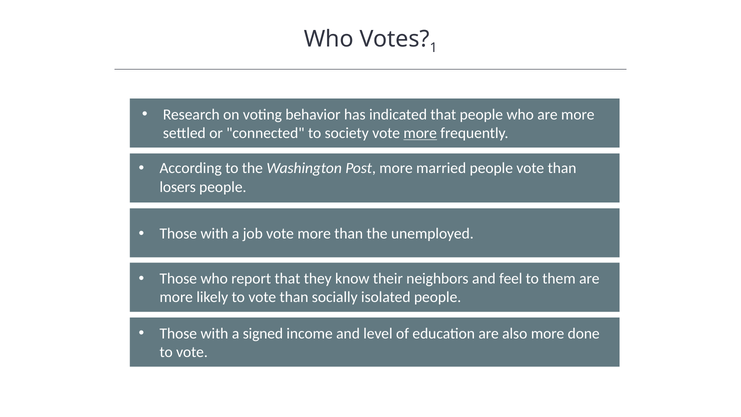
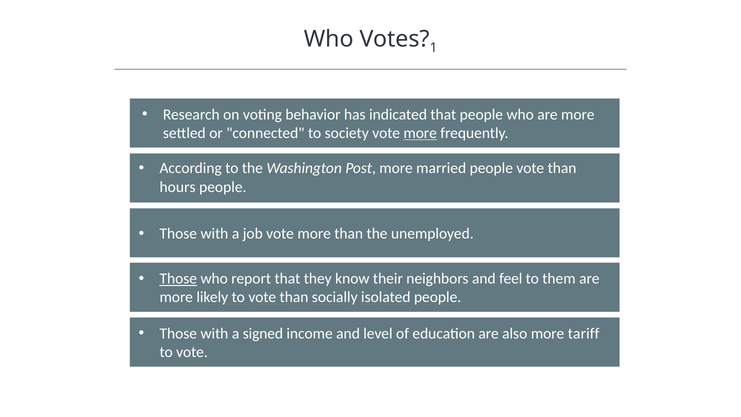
losers: losers -> hours
Those at (178, 279) underline: none -> present
done: done -> tariff
